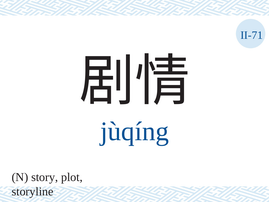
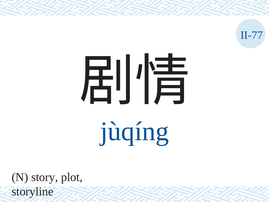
II-71: II-71 -> II-77
